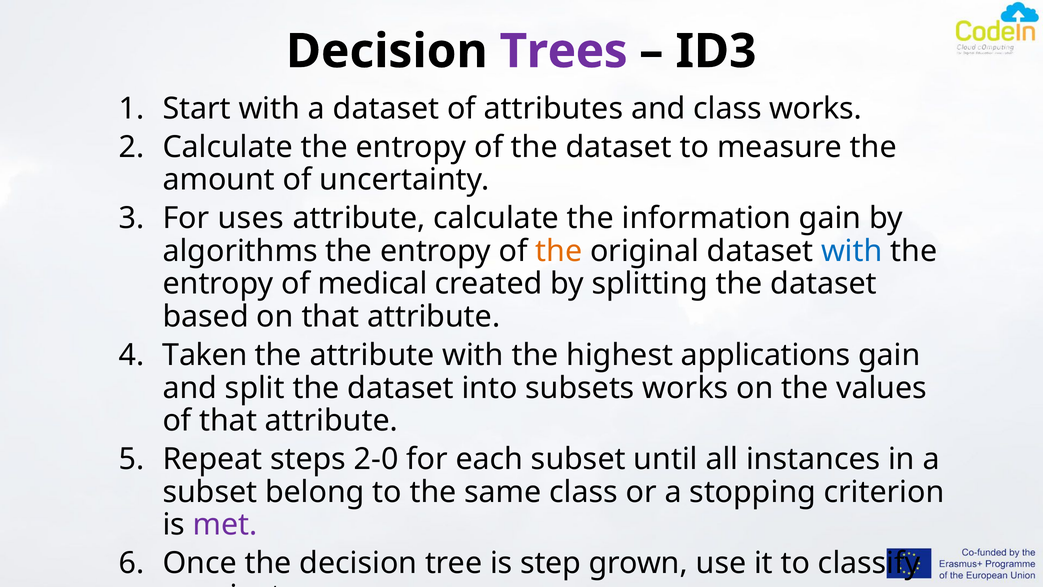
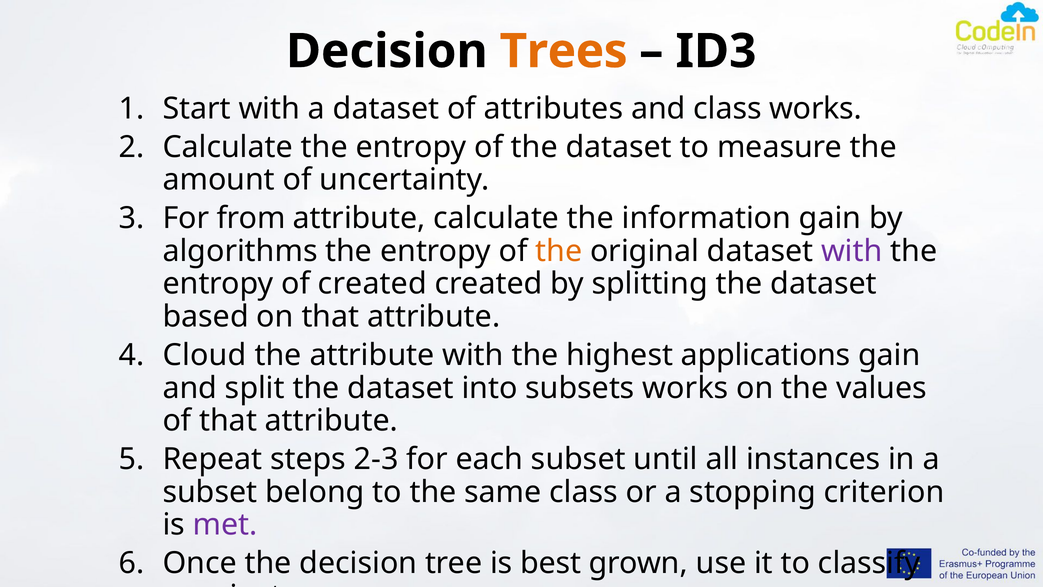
Trees colour: purple -> orange
uses: uses -> from
with at (852, 251) colour: blue -> purple
of medical: medical -> created
Taken: Taken -> Cloud
2-0: 2-0 -> 2-3
step: step -> best
